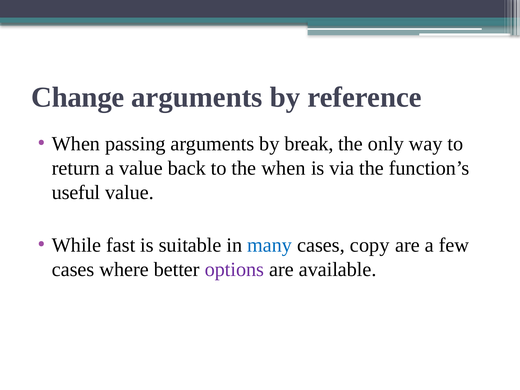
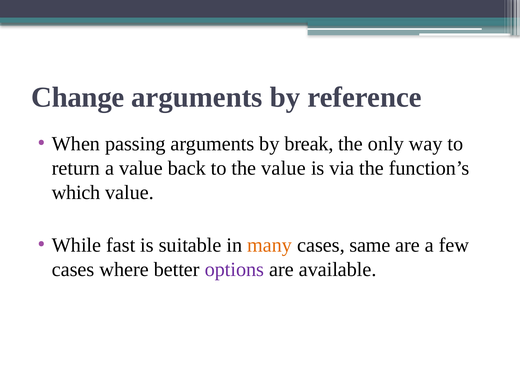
the when: when -> value
useful: useful -> which
many colour: blue -> orange
copy: copy -> same
